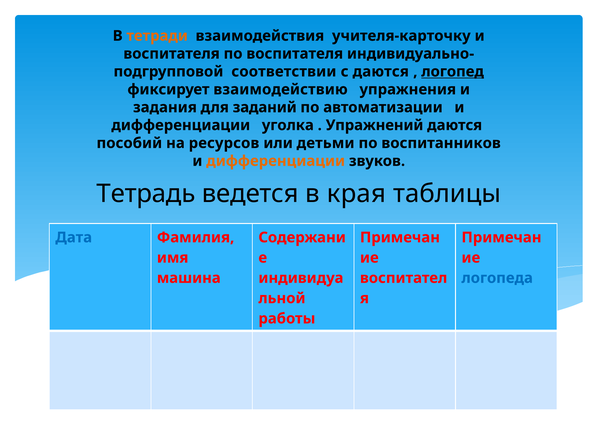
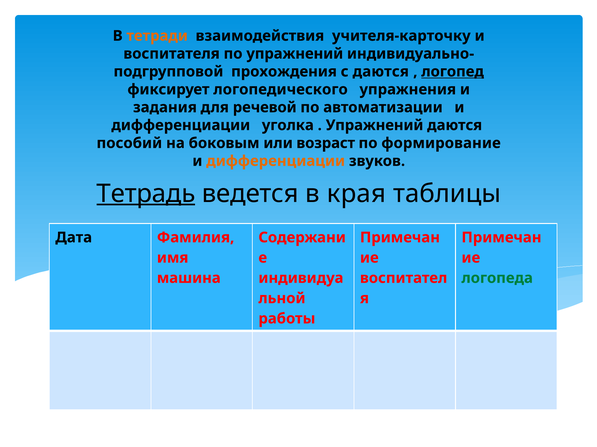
по воспитателя: воспитателя -> упражнений
соответствии: соответствии -> прохождения
взаимодействию: взаимодействию -> логопедического
заданий: заданий -> речевой
ресурсов: ресурсов -> боковым
детьми: детьми -> возраст
воспитанников: воспитанников -> формирование
Тетрадь underline: none -> present
Дата colour: blue -> black
логопеда colour: blue -> green
